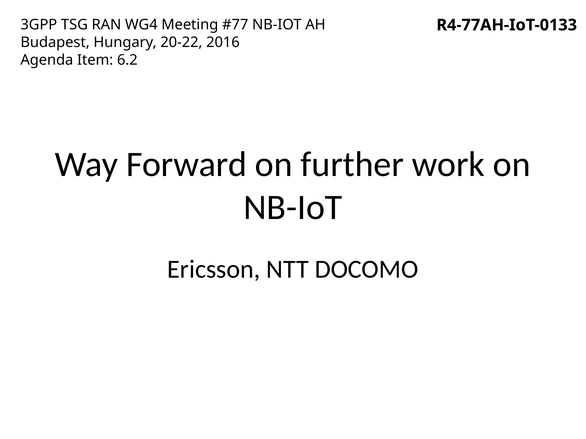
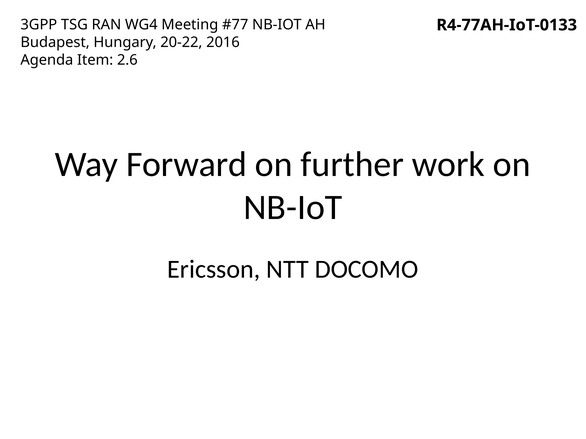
6.2: 6.2 -> 2.6
